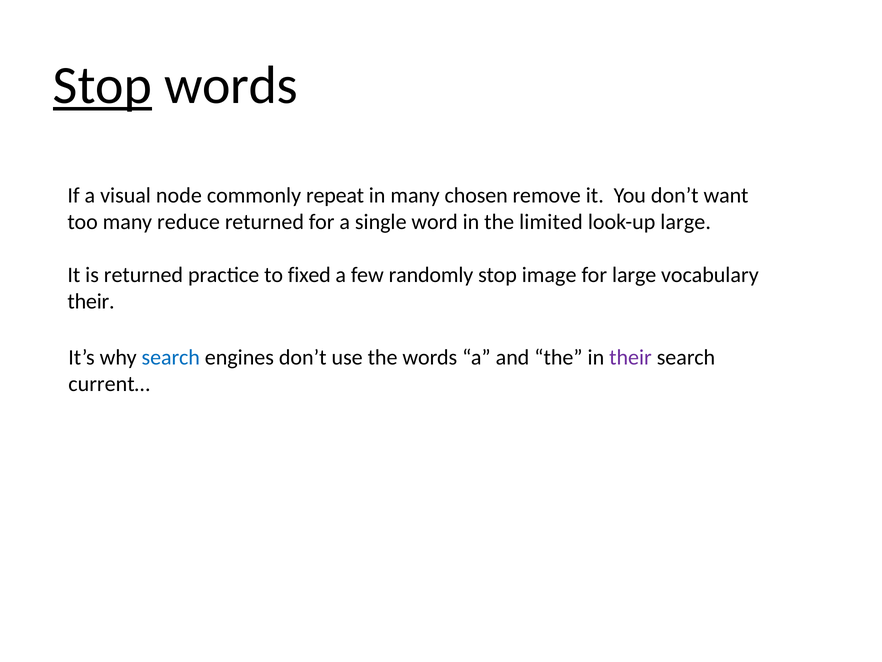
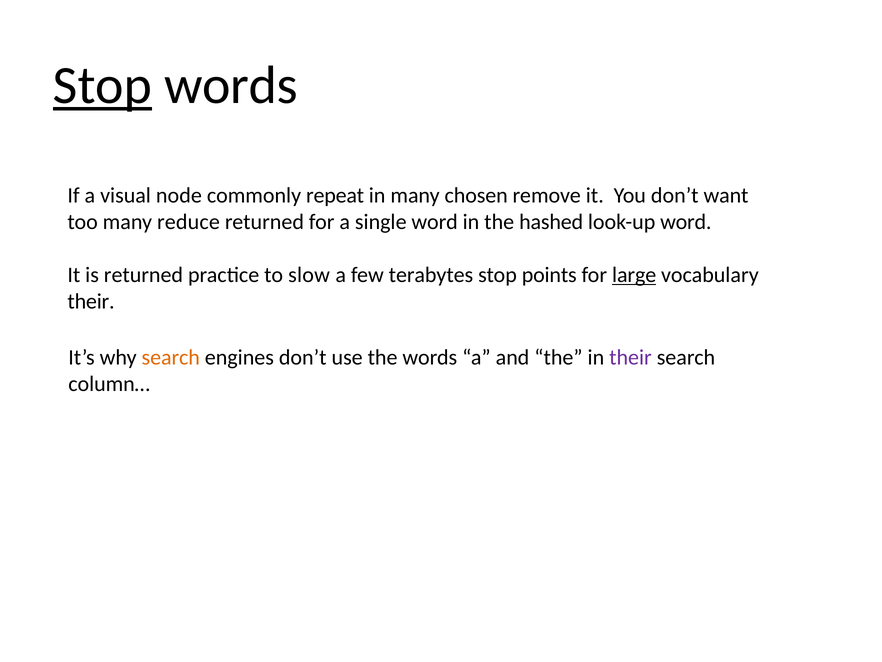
limited: limited -> hashed
look-up large: large -> word
fixed: fixed -> slow
randomly: randomly -> terabytes
image: image -> points
large at (634, 275) underline: none -> present
search at (171, 357) colour: blue -> orange
current…: current… -> column…
